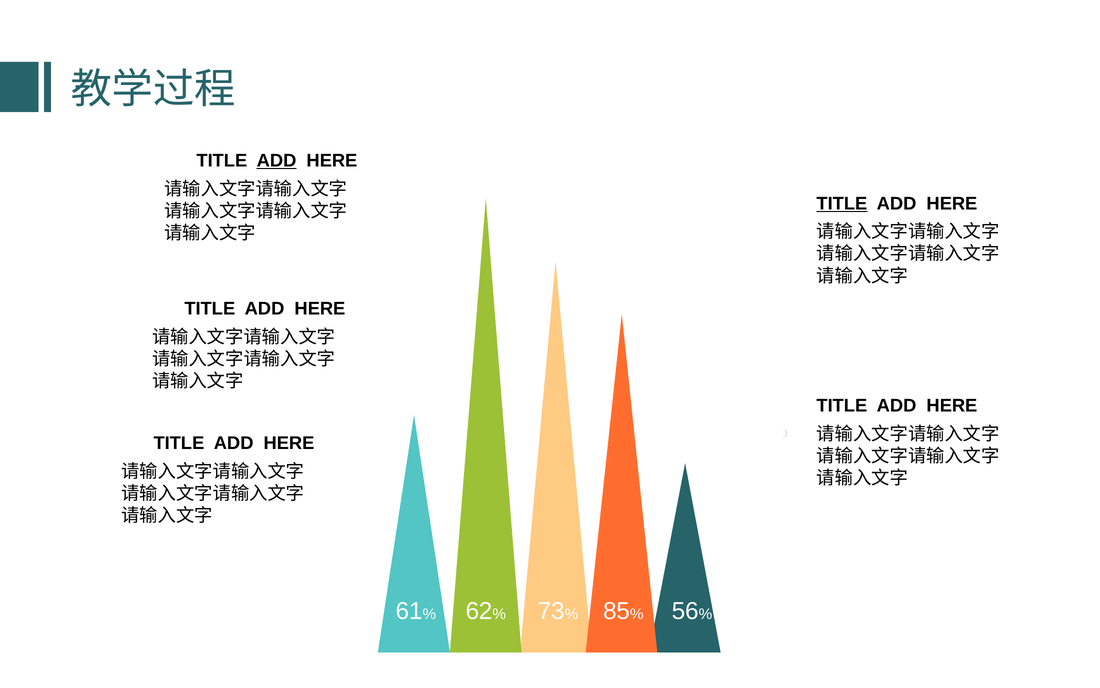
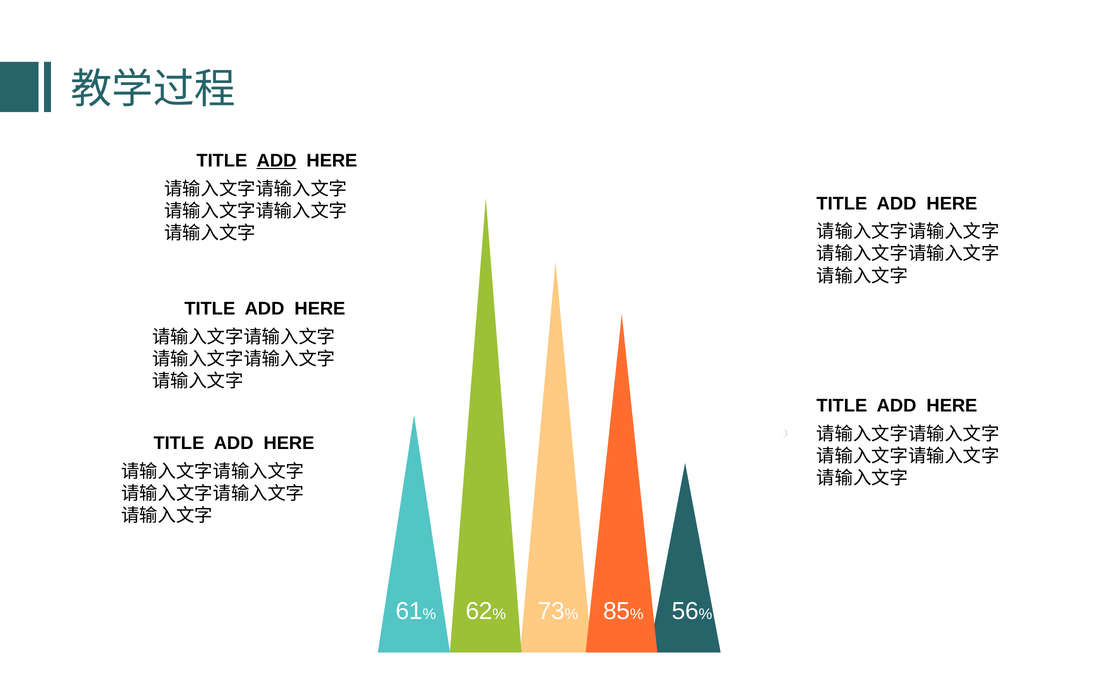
TITLE at (842, 203) underline: present -> none
